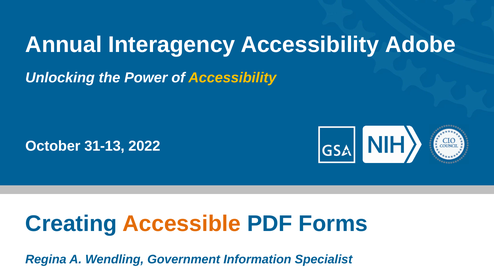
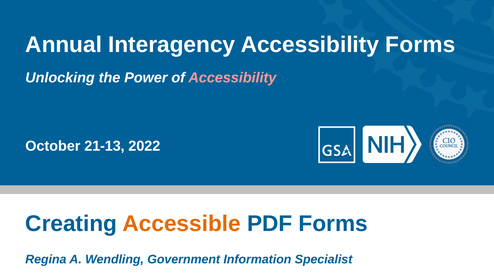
Adobe at (420, 45): Adobe -> Forms
Accessibility at (232, 78) colour: yellow -> pink
31-13: 31-13 -> 21-13
